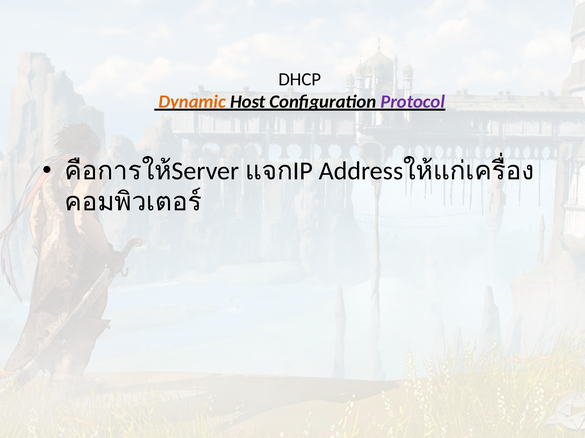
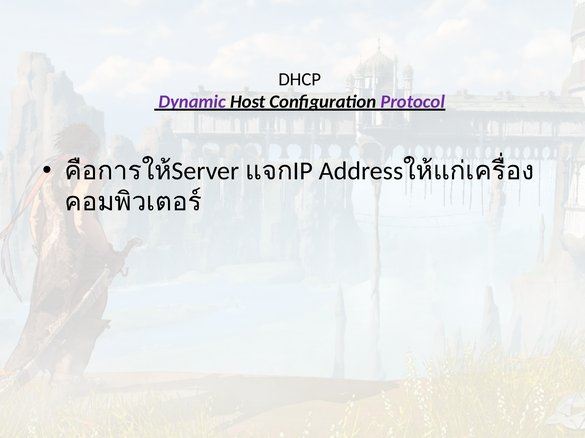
Dynamic colour: orange -> purple
